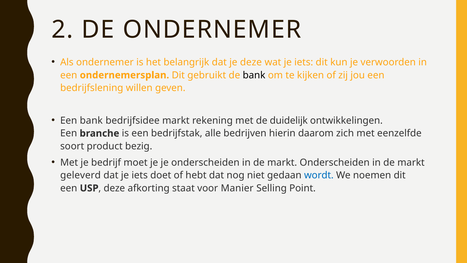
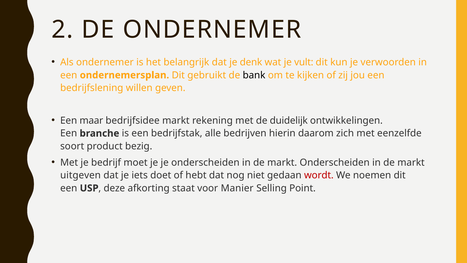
je deze: deze -> denk
wat je iets: iets -> vult
Een bank: bank -> maar
geleverd: geleverd -> uitgeven
wordt colour: blue -> red
